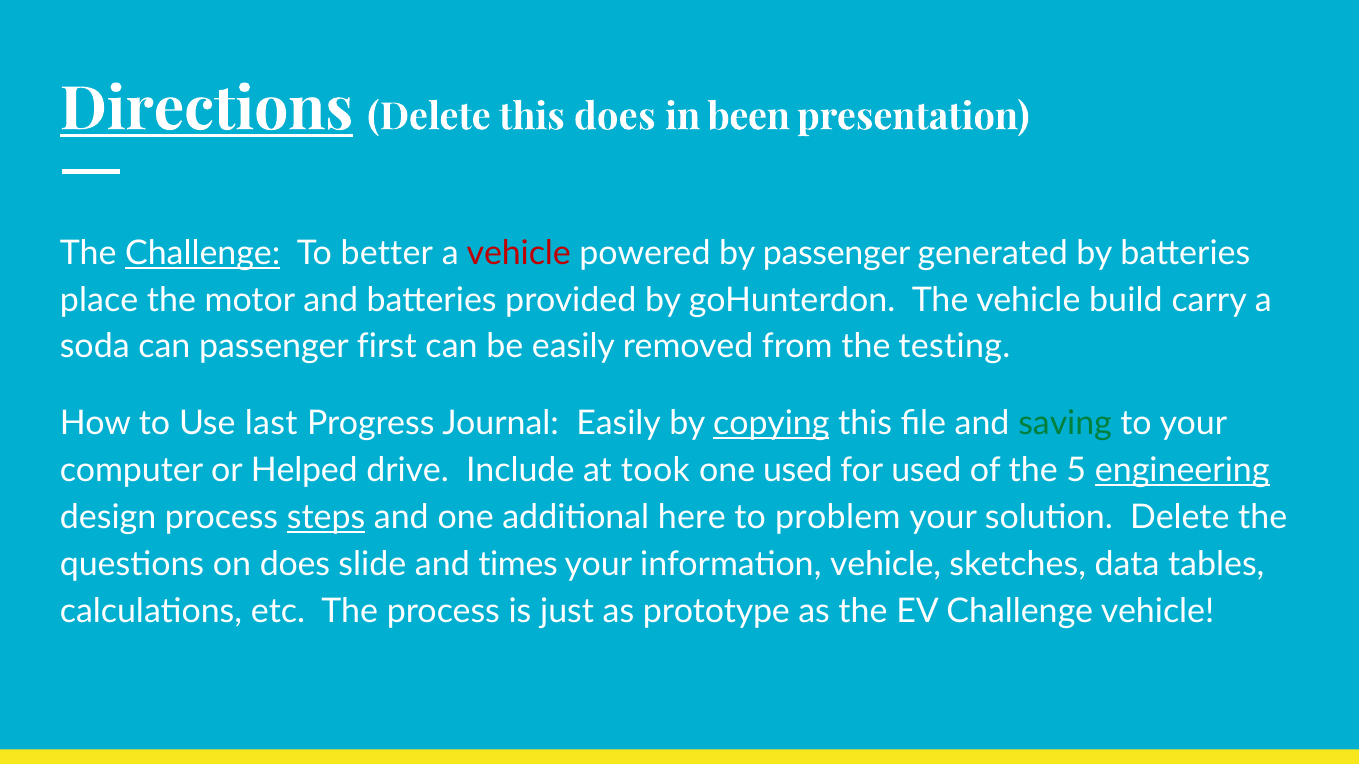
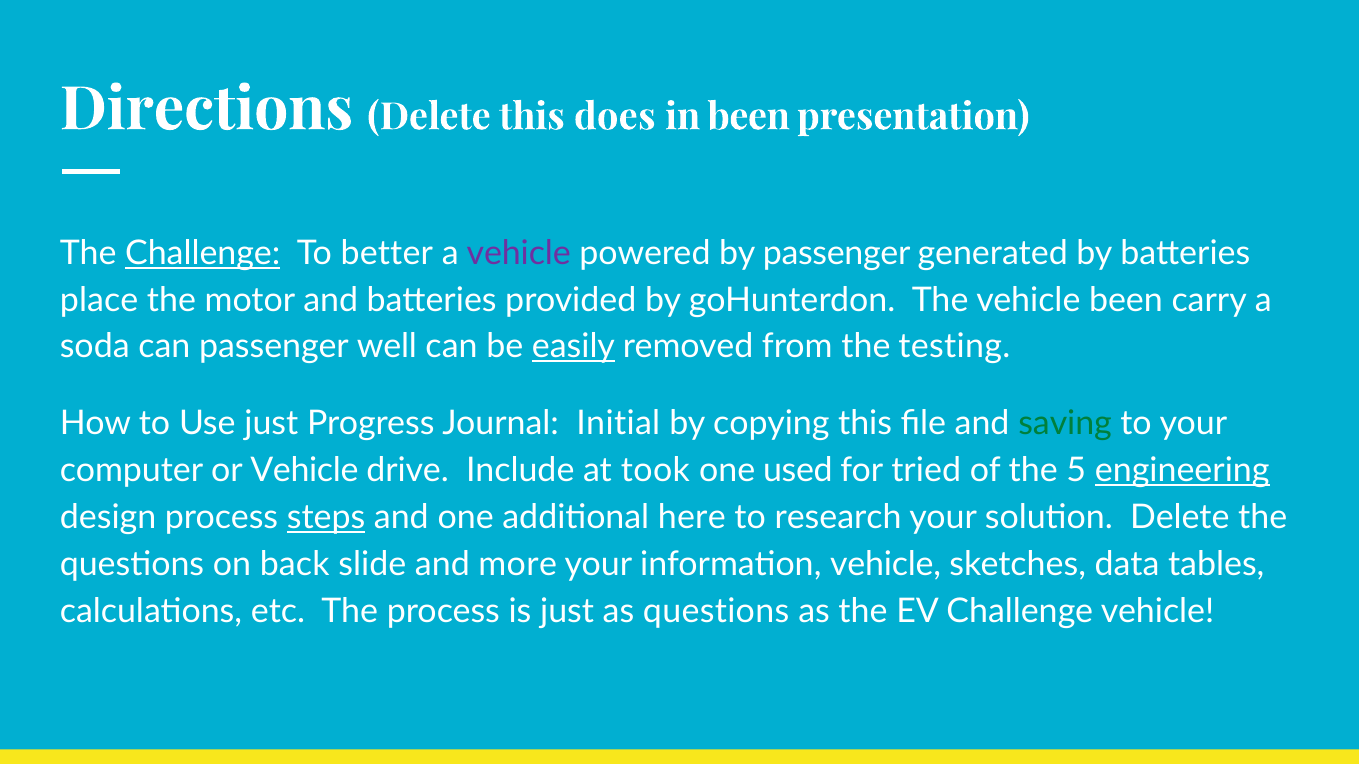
Directions underline: present -> none
vehicle at (519, 253) colour: red -> purple
vehicle build: build -> been
first: first -> well
easily at (573, 347) underline: none -> present
Use last: last -> just
Journal Easily: Easily -> Initial
copying underline: present -> none
or Helped: Helped -> Vehicle
for used: used -> tried
problem: problem -> research
on does: does -> back
times: times -> more
as prototype: prototype -> questions
